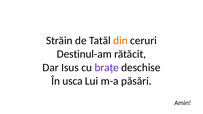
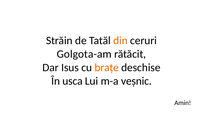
Destinul-am: Destinul-am -> Golgota-am
brațe colour: purple -> orange
păsări: păsări -> veșnic
